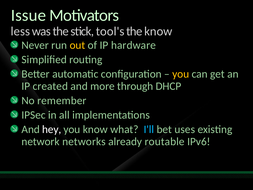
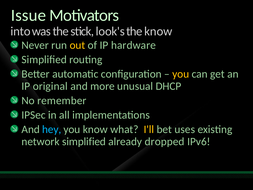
less: less -> into
tool's: tool's -> look's
created: created -> original
through: through -> unusual
hey colour: white -> light blue
I'll colour: light blue -> yellow
network networks: networks -> simplified
routable: routable -> dropped
